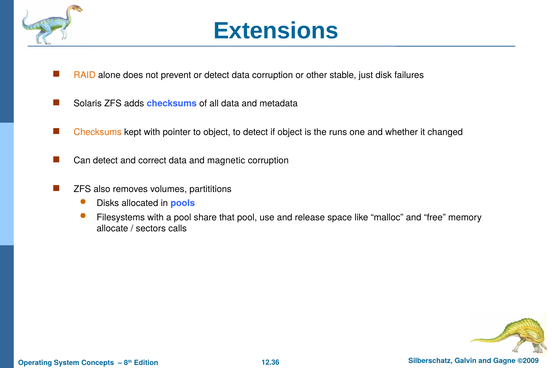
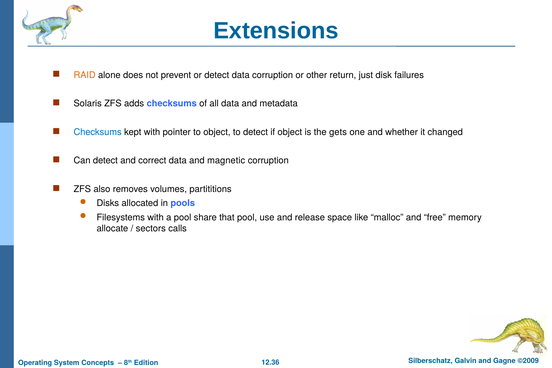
stable: stable -> return
Checksums at (98, 132) colour: orange -> blue
runs: runs -> gets
